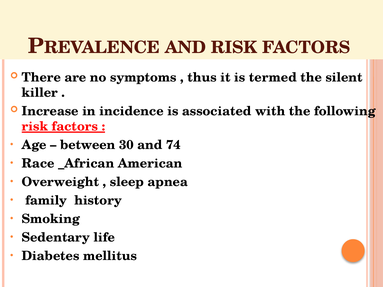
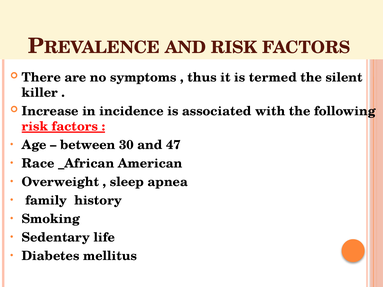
74: 74 -> 47
